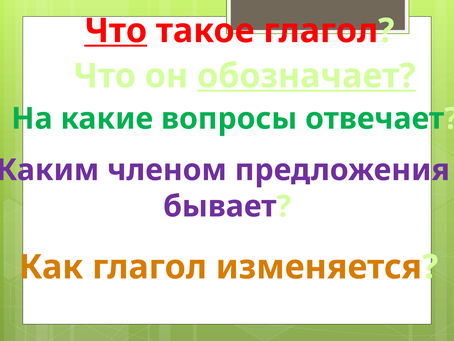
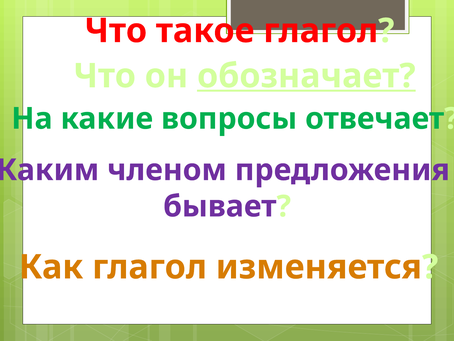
Что at (116, 31) underline: present -> none
